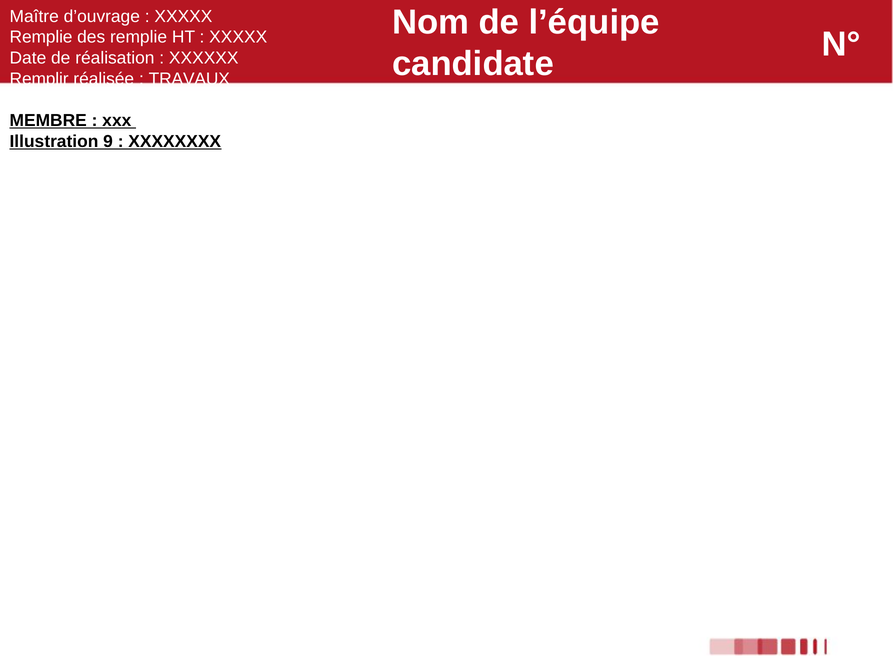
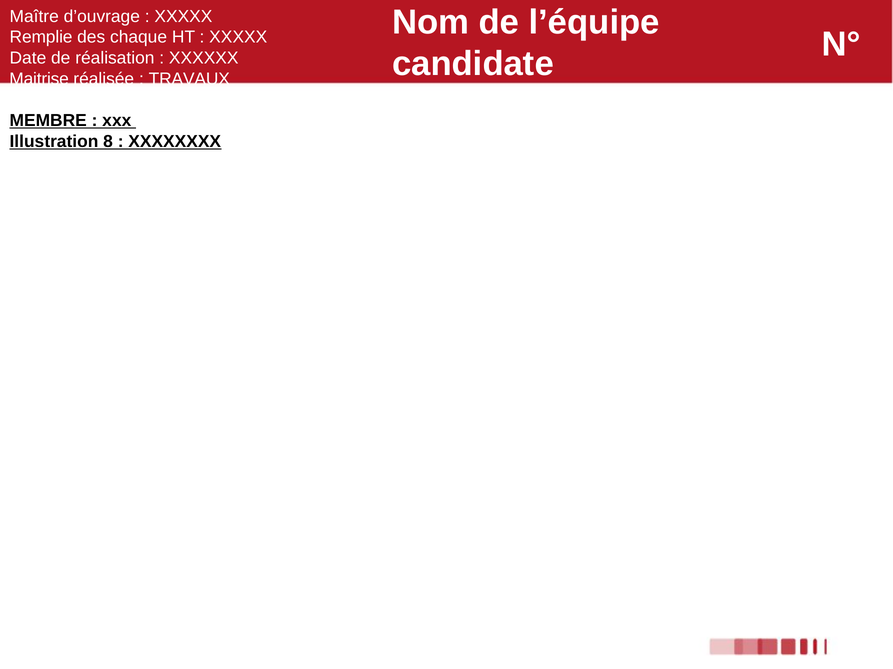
des remplie: remplie -> chaque
Remplir: Remplir -> Maitrise
9: 9 -> 8
